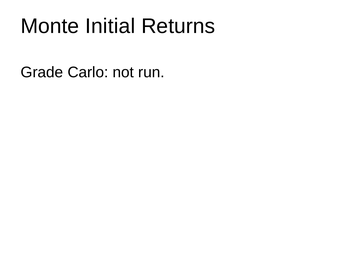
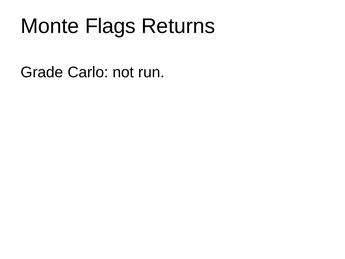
Initial: Initial -> Flags
